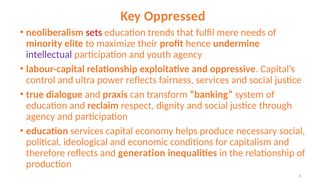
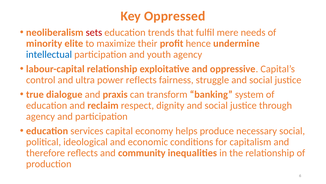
intellectual colour: purple -> blue
fairness services: services -> struggle
generation: generation -> community
